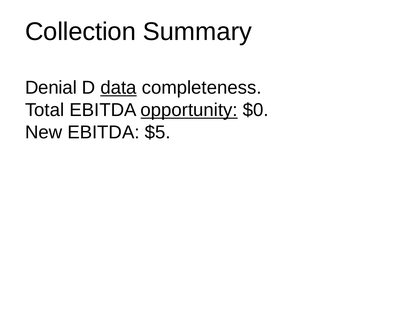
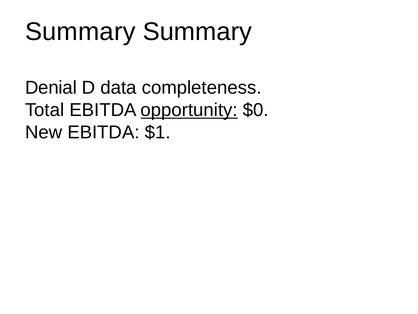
Collection at (80, 32): Collection -> Summary
data underline: present -> none
$5: $5 -> $1
